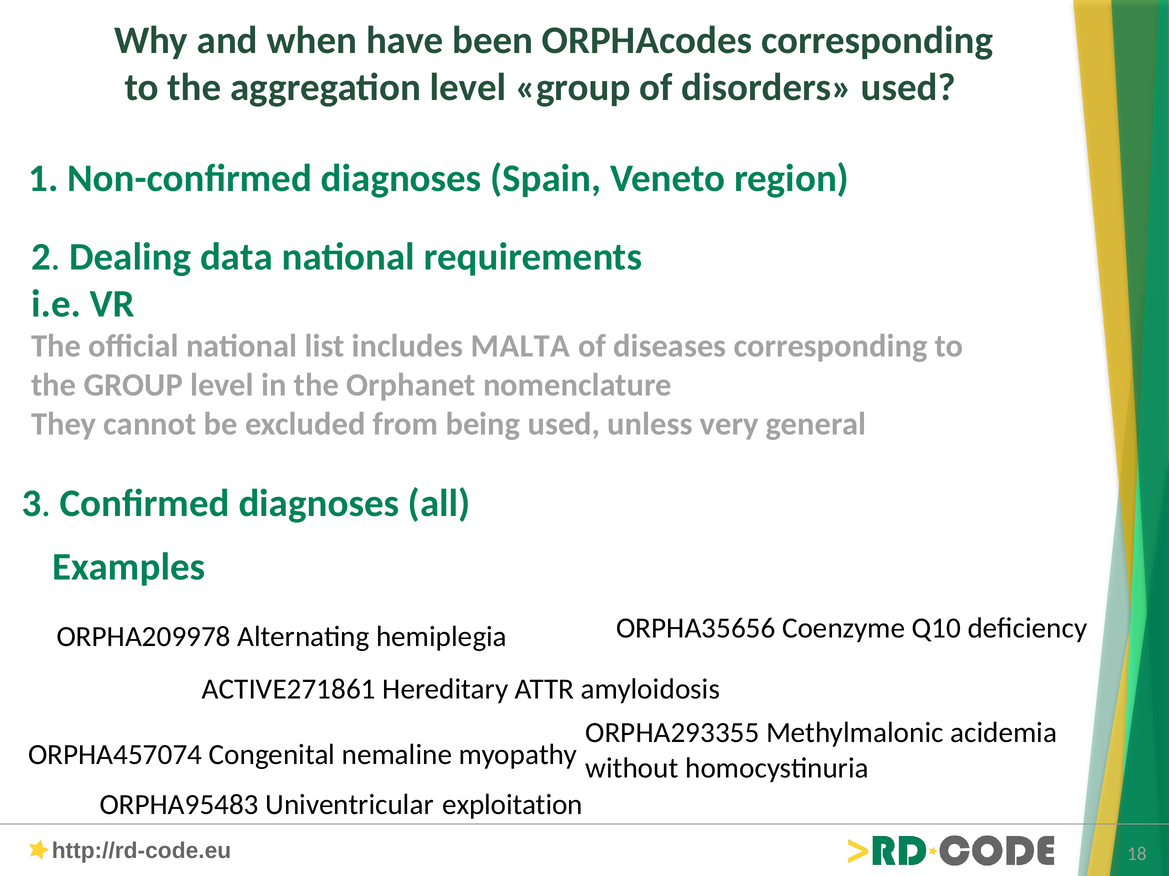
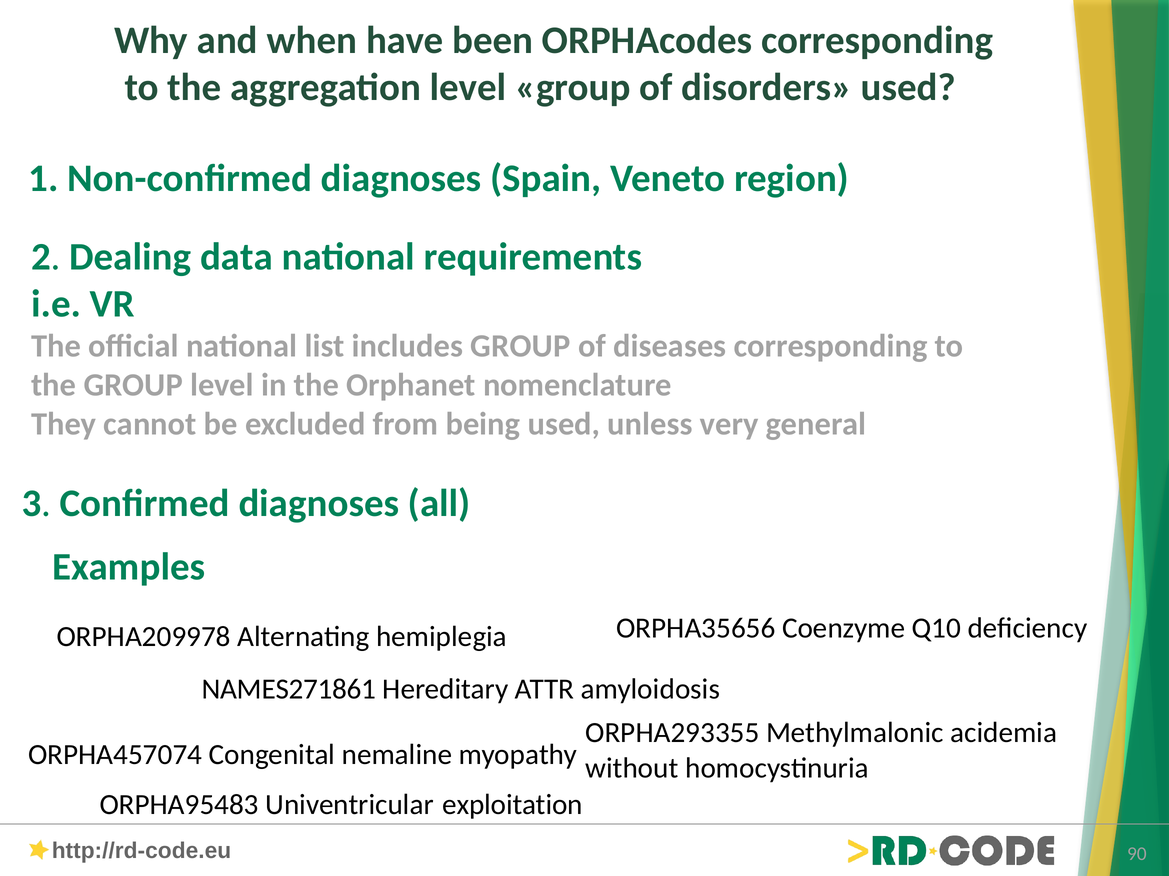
includes MALTA: MALTA -> GROUP
ACTIVE271861: ACTIVE271861 -> NAMES271861
18: 18 -> 90
